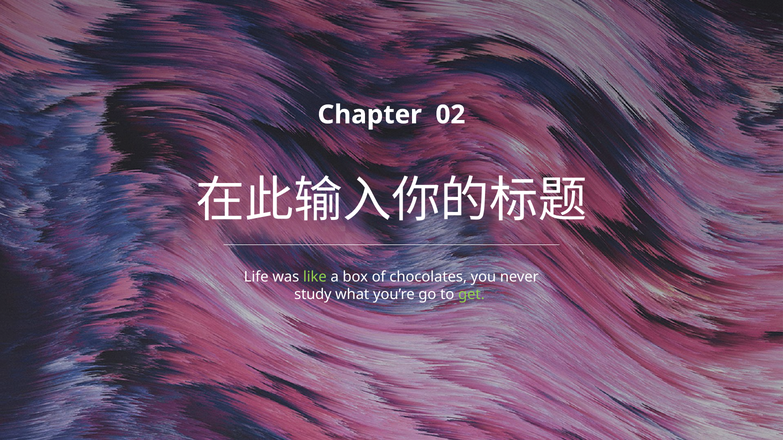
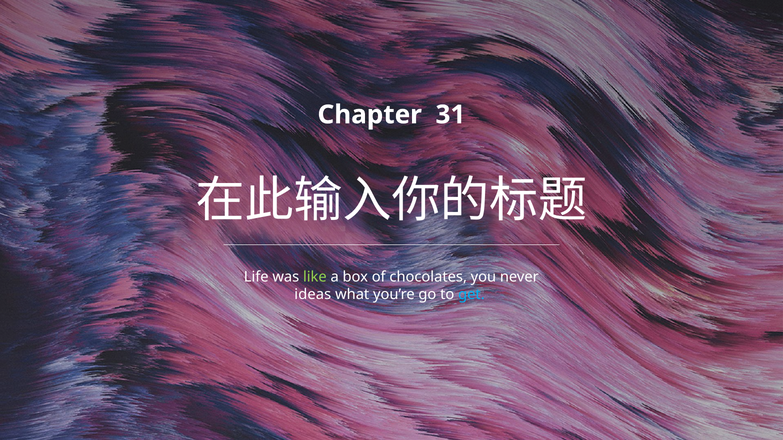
02: 02 -> 31
study: study -> ideas
get colour: light green -> light blue
